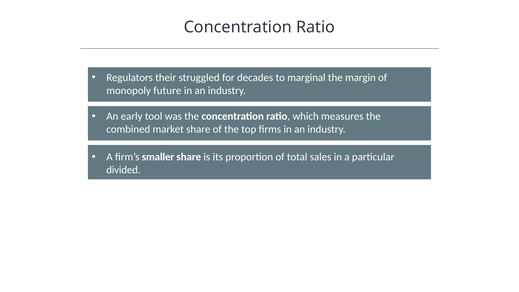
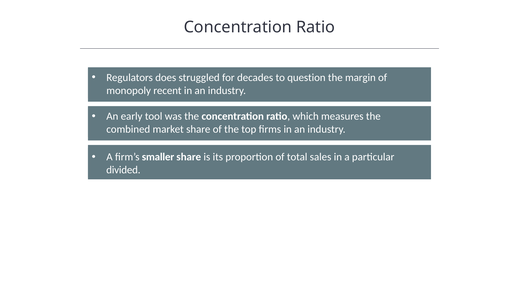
their: their -> does
marginal: marginal -> question
future: future -> recent
